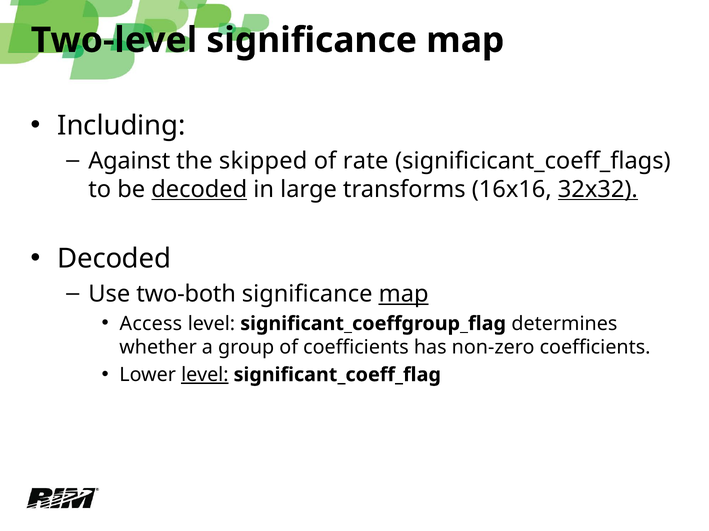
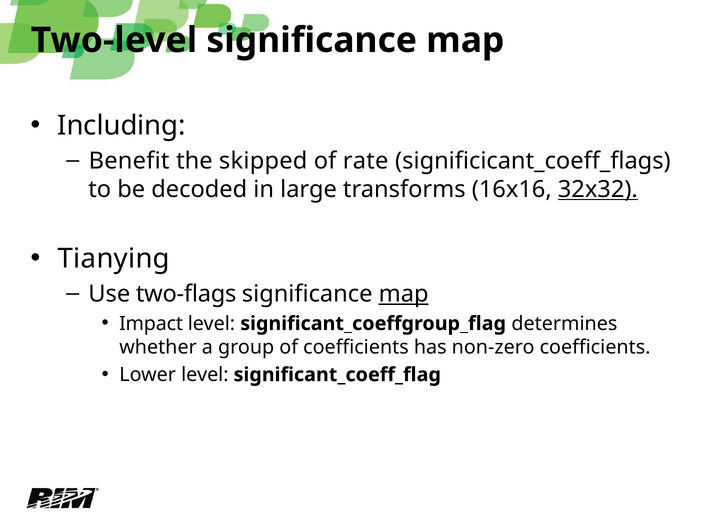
Against: Against -> Benefit
decoded at (199, 190) underline: present -> none
Decoded at (114, 259): Decoded -> Tianying
two-both: two-both -> two-flags
Access: Access -> Impact
level at (205, 375) underline: present -> none
